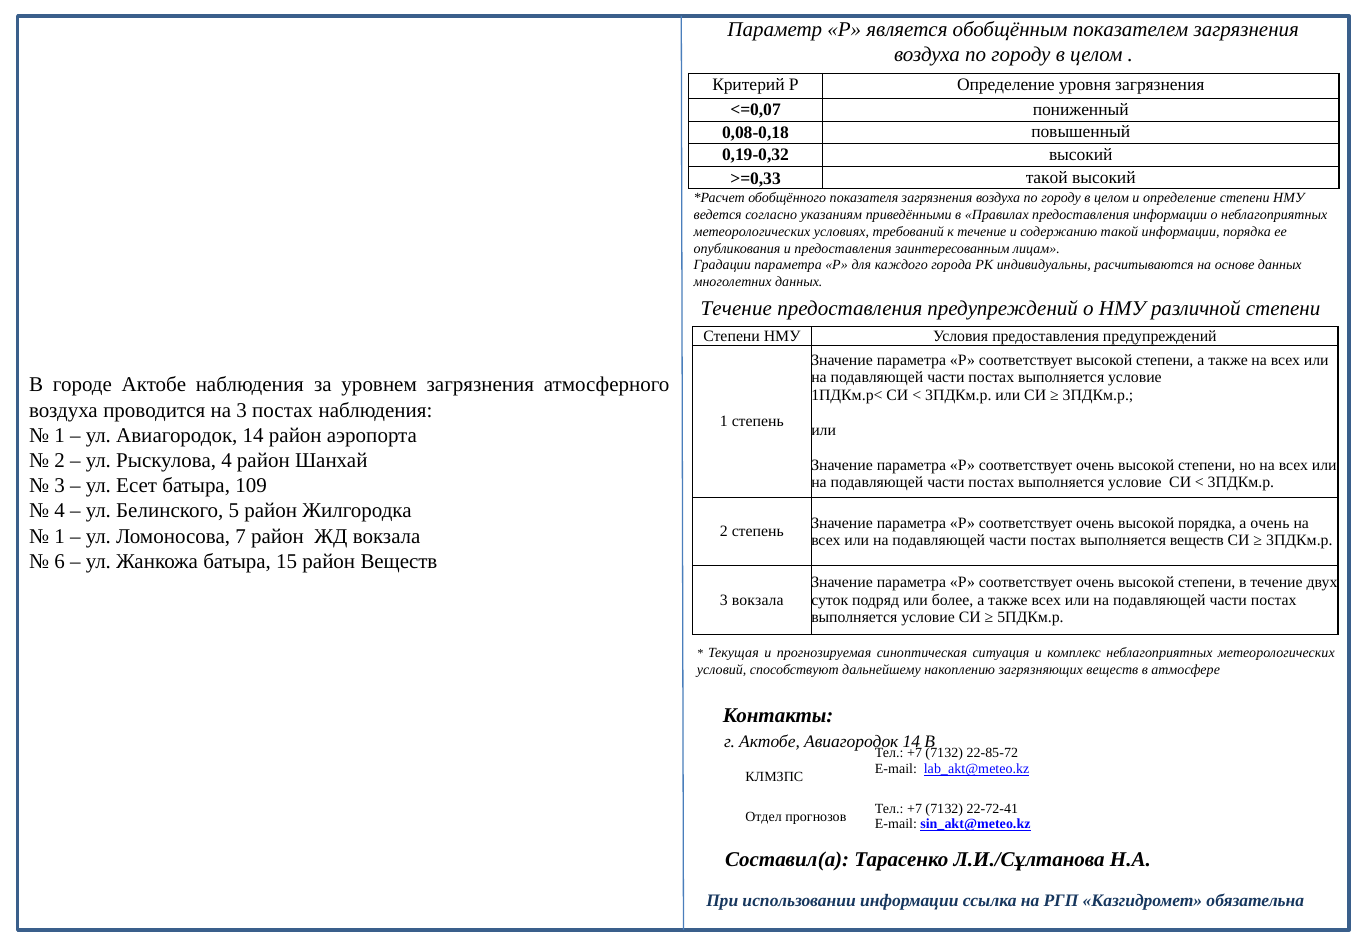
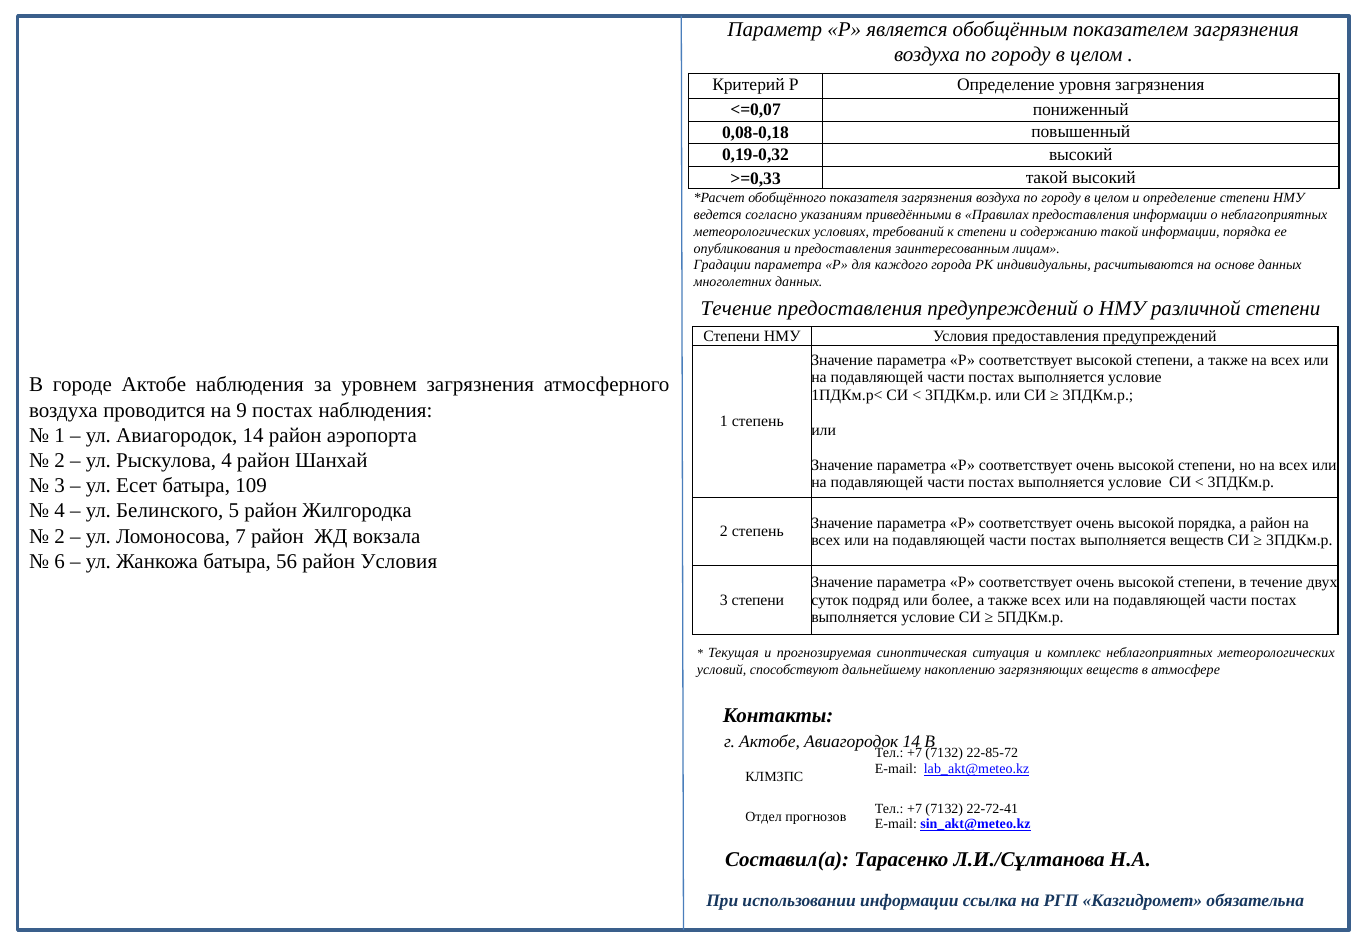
к течение: течение -> степени
на 3: 3 -> 9
а очень: очень -> район
1 at (60, 536): 1 -> 2
15: 15 -> 56
район Веществ: Веществ -> Условия
3 вокзала: вокзала -> степени
